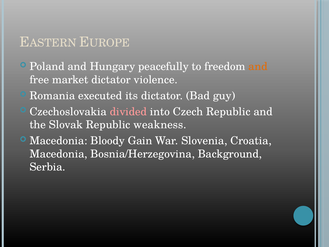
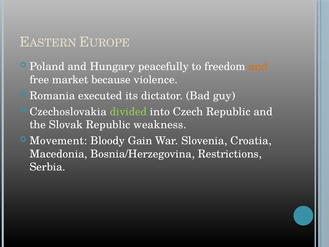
market dictator: dictator -> because
divided colour: pink -> light green
Macedonia at (58, 141): Macedonia -> Movement
Background: Background -> Restrictions
